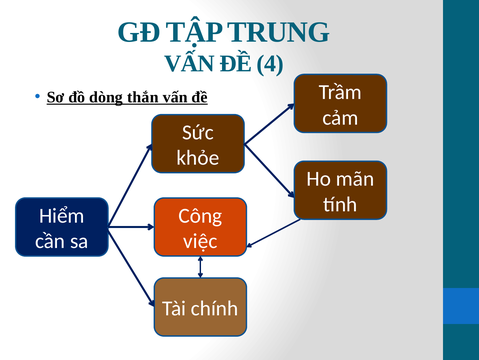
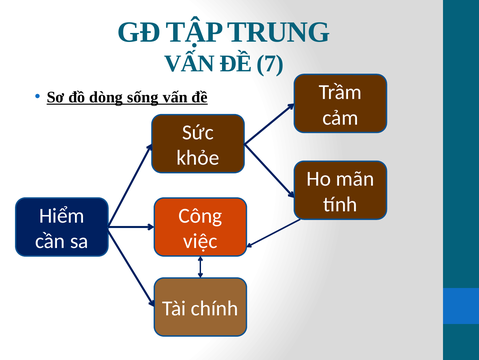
4: 4 -> 7
thắn: thắn -> sống
